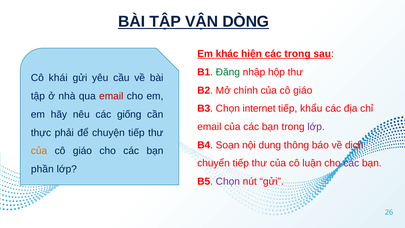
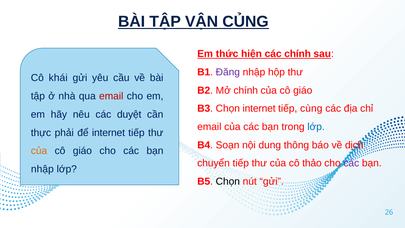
DÒNG: DÒNG -> CỦNG
khác: khác -> thức
các trong: trong -> chính
Đăng colour: green -> purple
khẩu: khẩu -> cùng
giống: giống -> duyệt
lớp at (316, 127) colour: purple -> blue
để chuyện: chuyện -> internet
luận: luận -> thảo
phần at (42, 169): phần -> nhập
Chọn at (228, 181) colour: purple -> black
